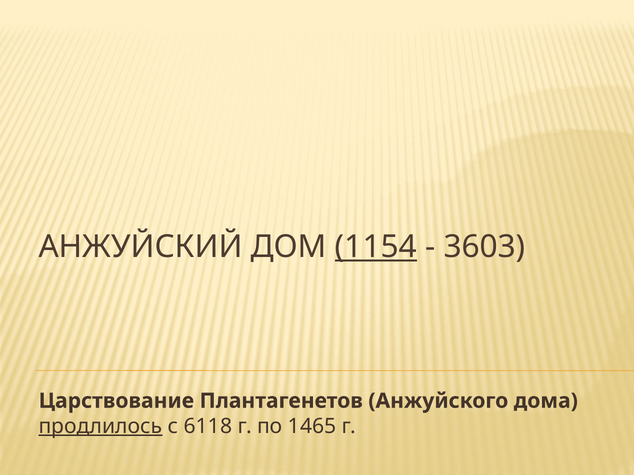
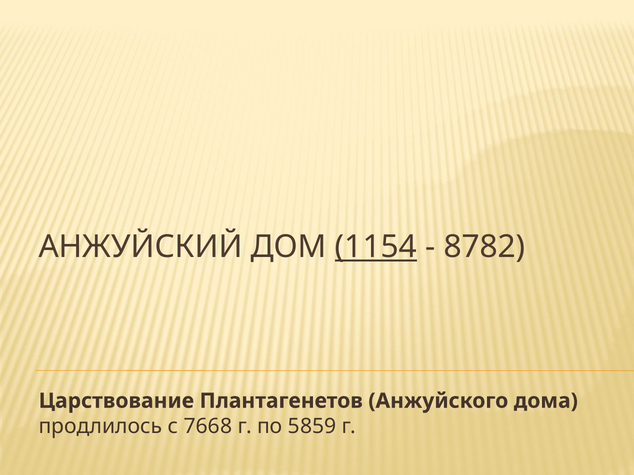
3603: 3603 -> 8782
продлилось underline: present -> none
6118: 6118 -> 7668
1465: 1465 -> 5859
